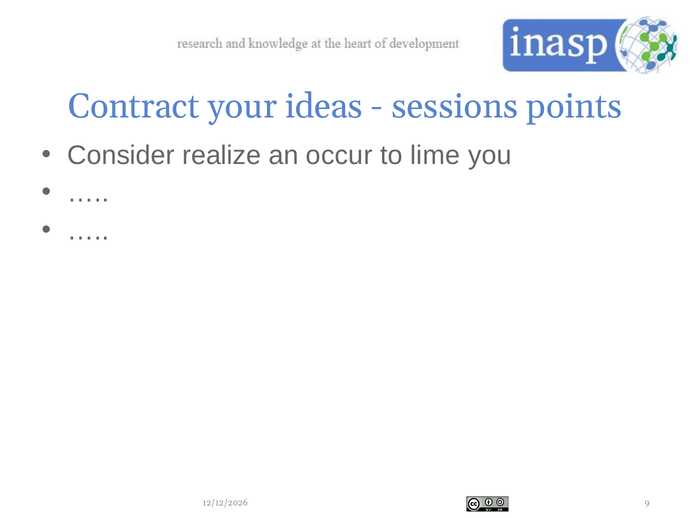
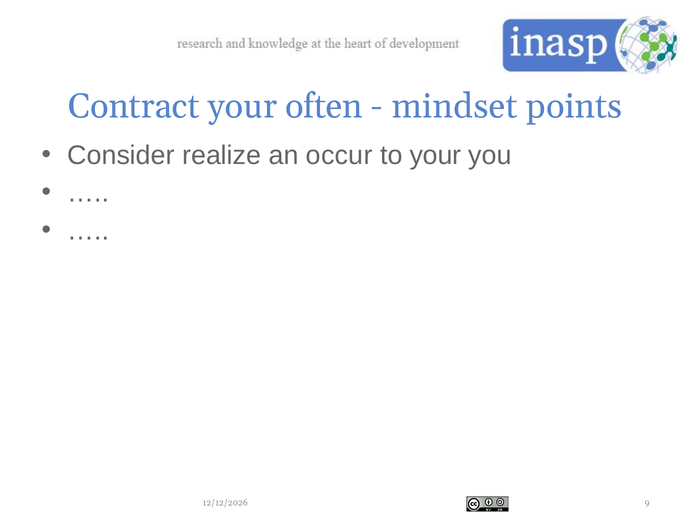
ideas: ideas -> often
sessions: sessions -> mindset
to lime: lime -> your
